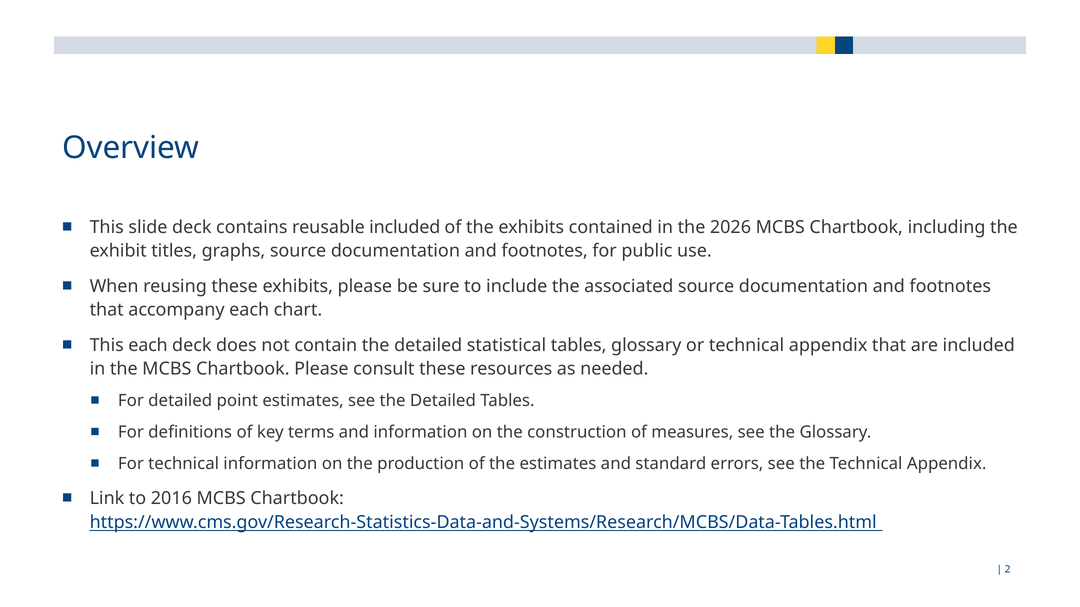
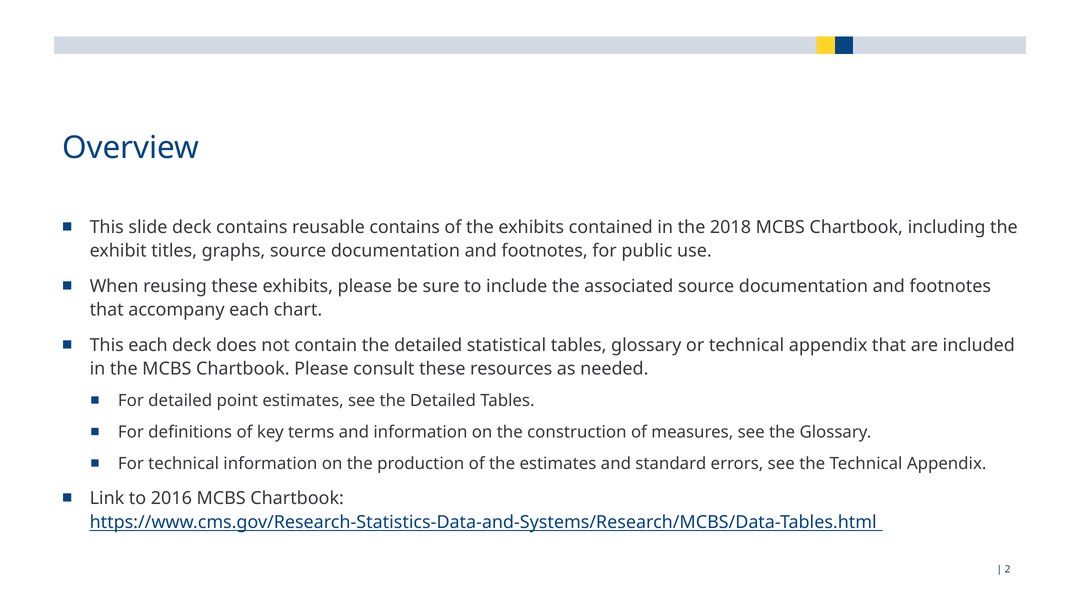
reusable included: included -> contains
2026: 2026 -> 2018
